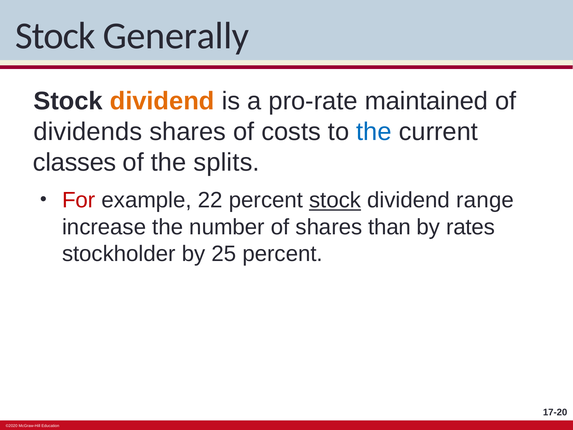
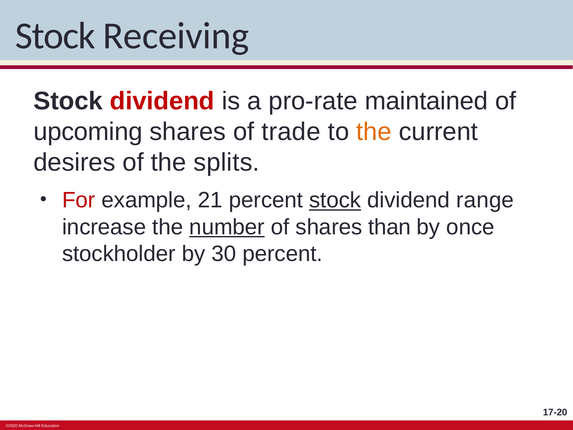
Generally: Generally -> Receiving
dividend at (162, 101) colour: orange -> red
dividends: dividends -> upcoming
costs: costs -> trade
the at (374, 132) colour: blue -> orange
classes: classes -> desires
22: 22 -> 21
number underline: none -> present
rates: rates -> once
25: 25 -> 30
